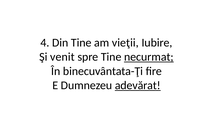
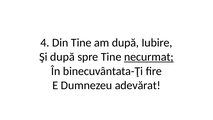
am vieţii: vieţii -> după
Şi venit: venit -> după
adevărat underline: present -> none
